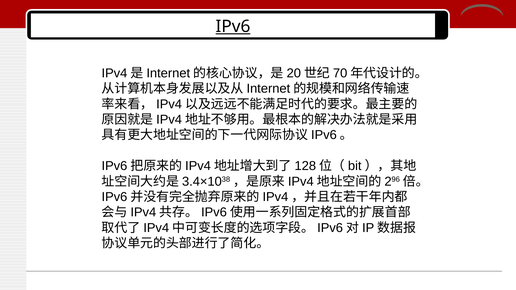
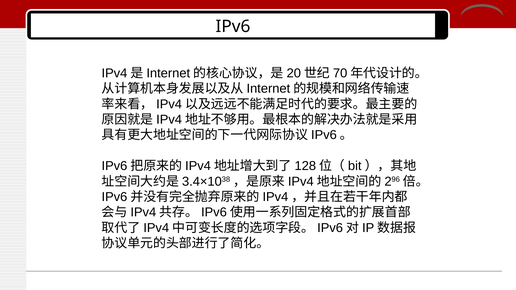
IPv6 underline: present -> none
